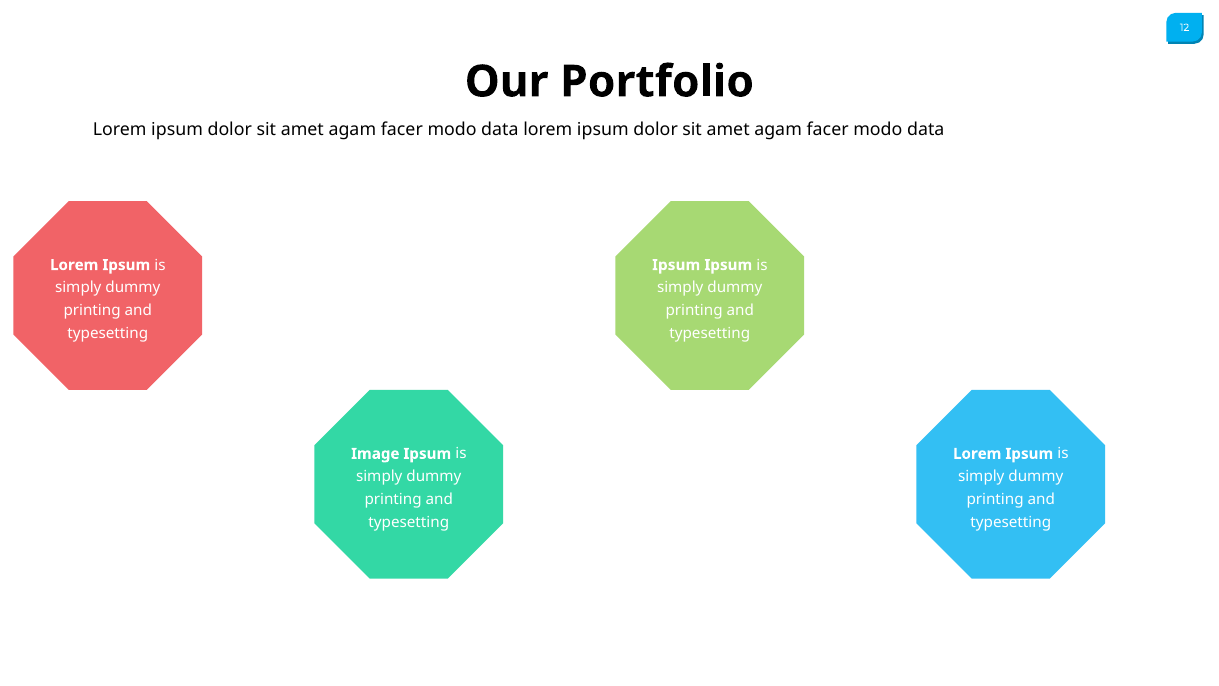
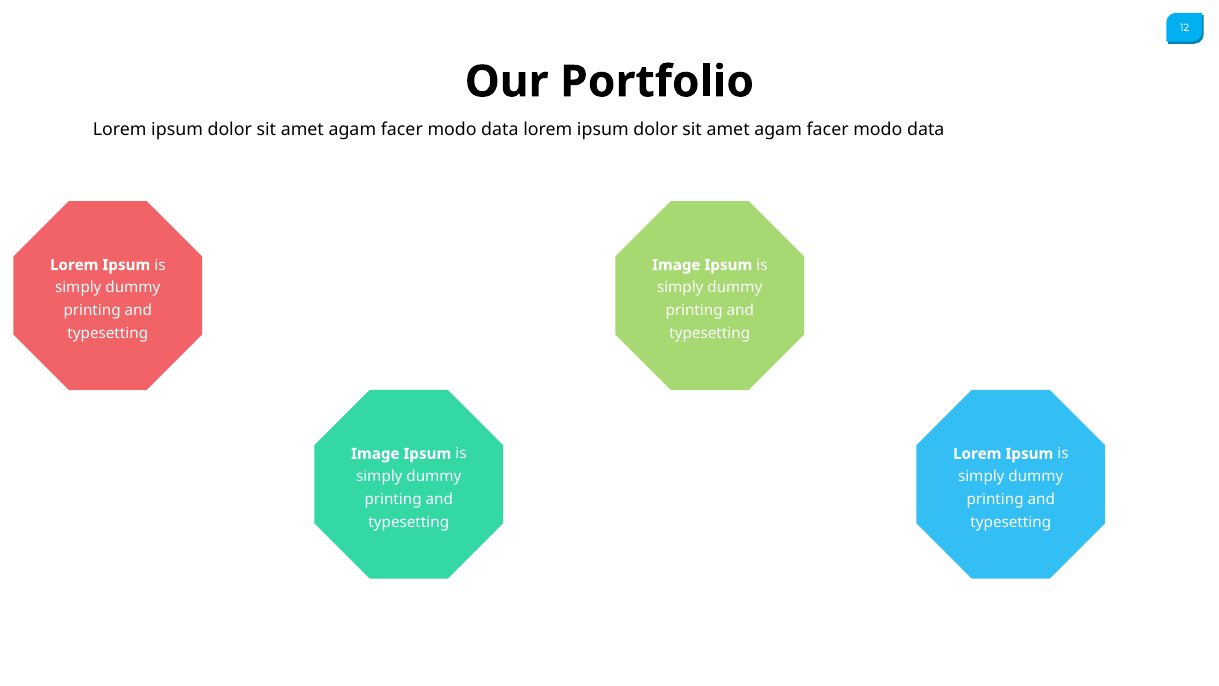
Ipsum at (676, 265): Ipsum -> Image
